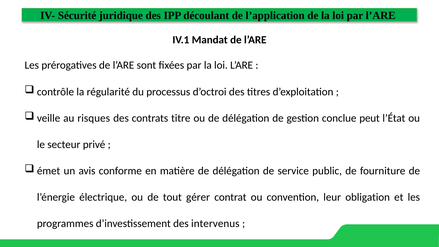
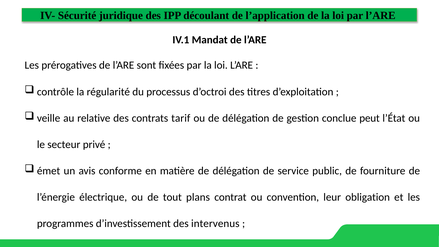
risques: risques -> relative
titre: titre -> tarif
gérer: gérer -> plans
